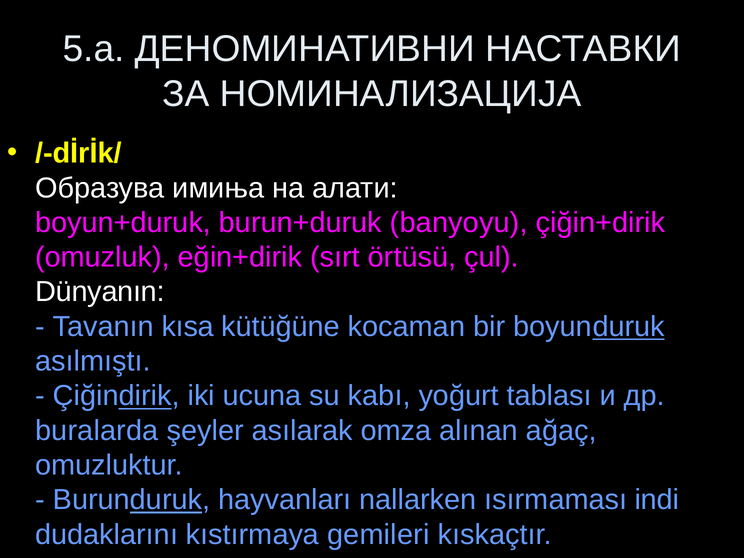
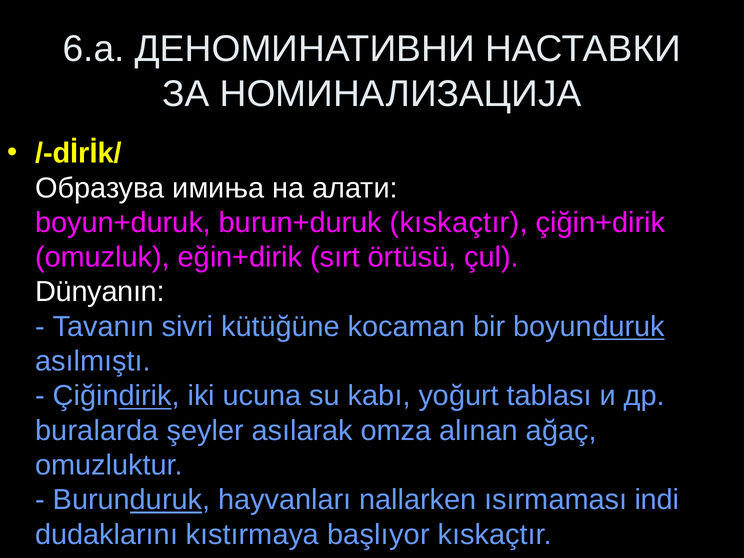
5.a: 5.a -> 6.a
burun+duruk banyoyu: banyoyu -> kıskaçtır
kısa: kısa -> sivri
gemileri: gemileri -> başlıyor
